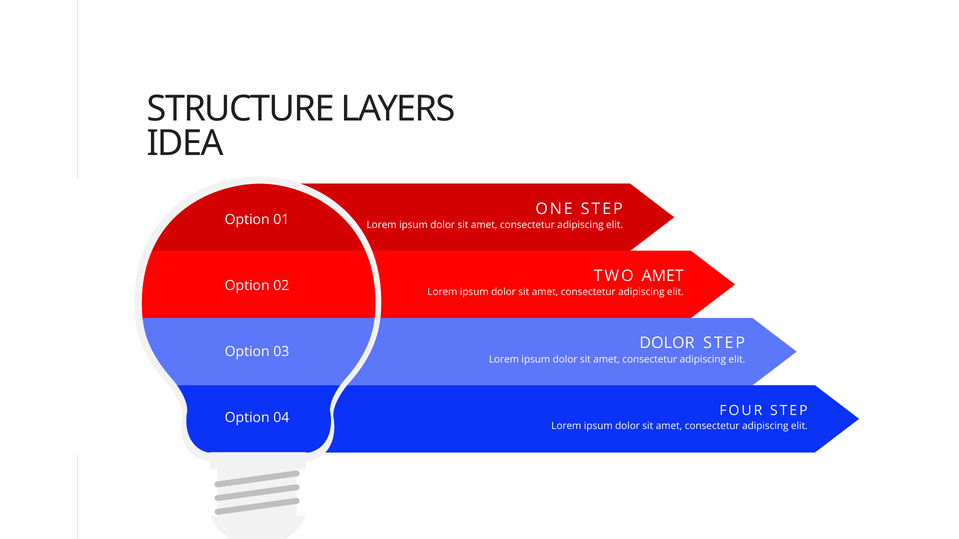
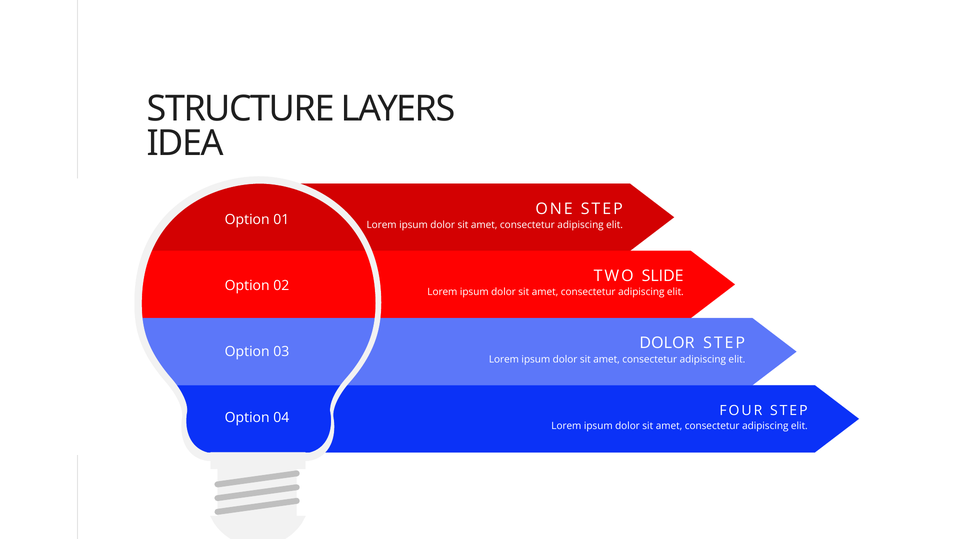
TWO AMET: AMET -> SLIDE
